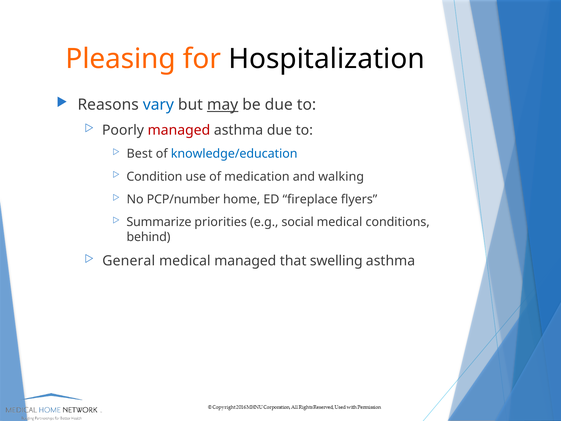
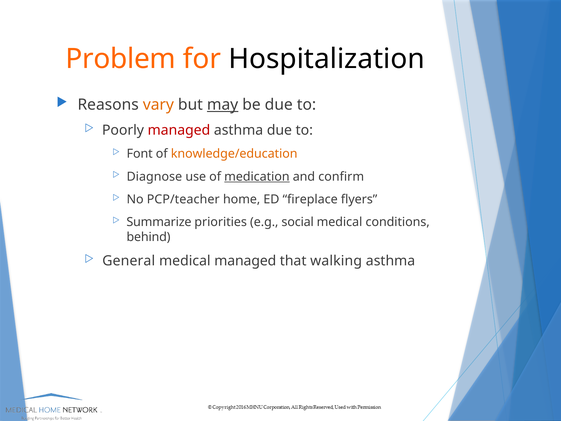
Pleasing: Pleasing -> Problem
vary colour: blue -> orange
Best: Best -> Font
knowledge/education colour: blue -> orange
Condition: Condition -> Diagnose
medication underline: none -> present
walking: walking -> confirm
PCP/number: PCP/number -> PCP/teacher
swelling: swelling -> walking
